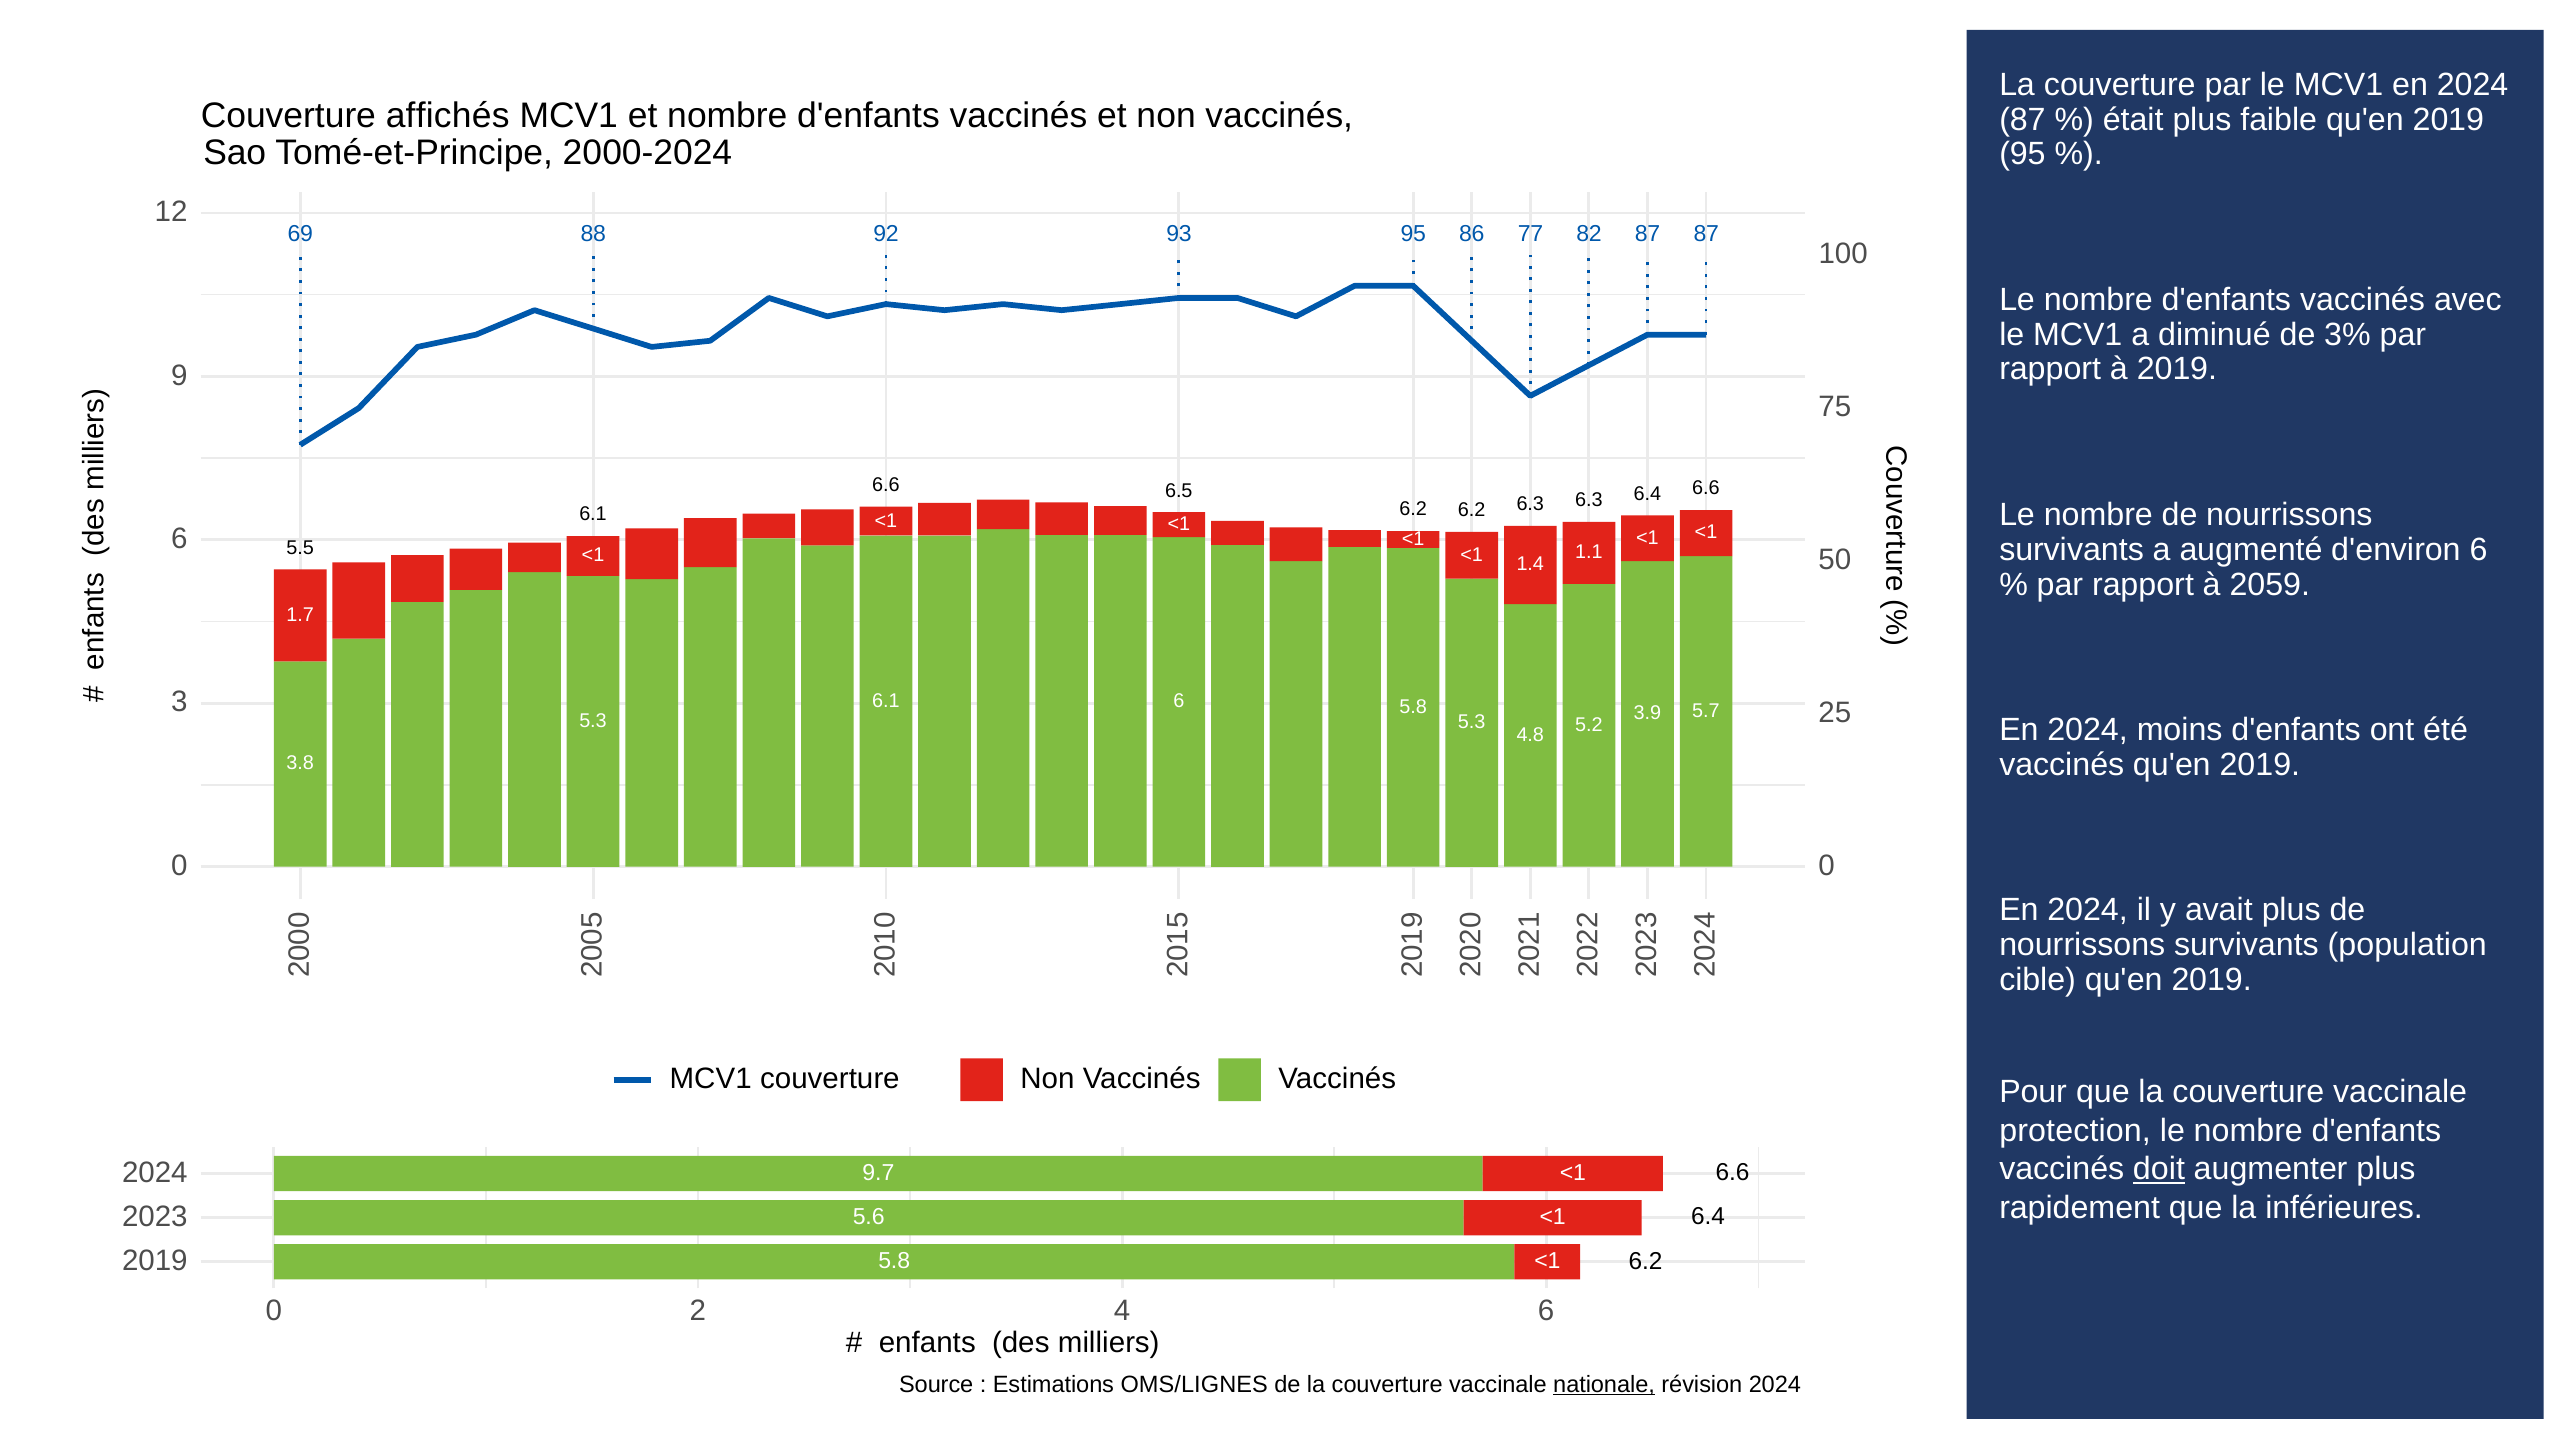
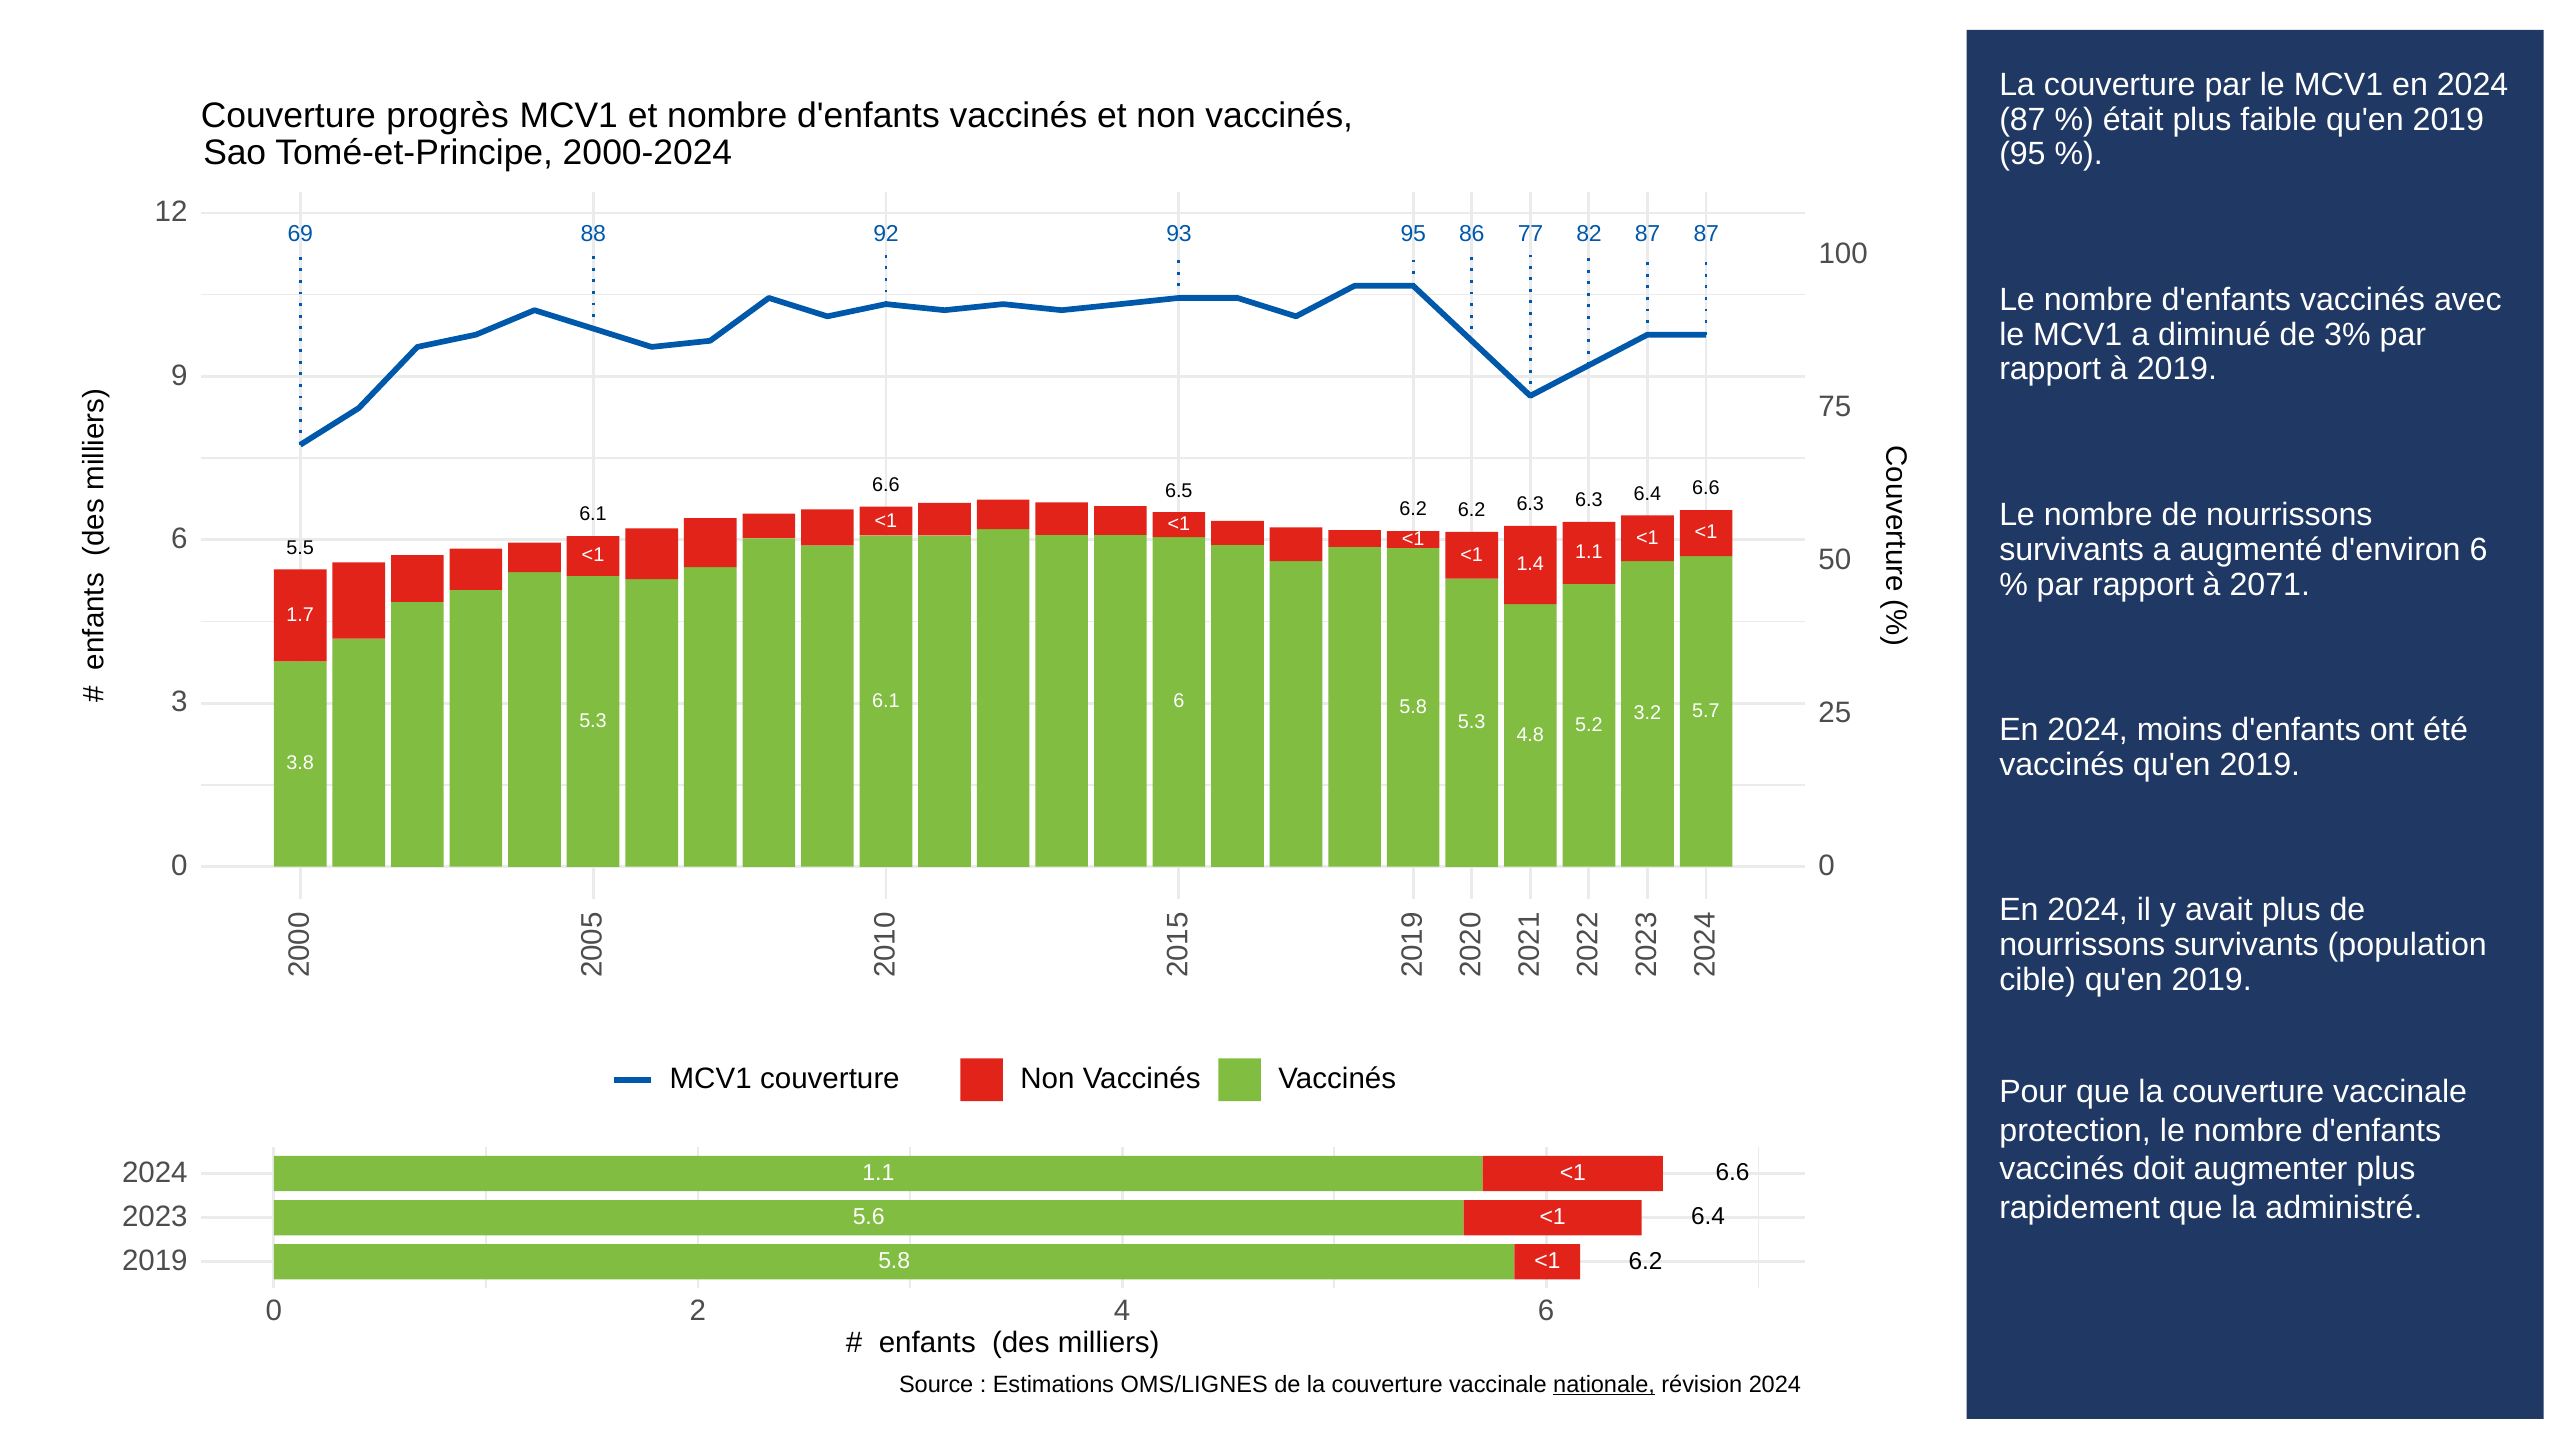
affichés: affichés -> progrès
2059: 2059 -> 2071
3.9: 3.9 -> 3.2
doit underline: present -> none
9.7 at (878, 1173): 9.7 -> 1.1
inférieures: inférieures -> administré
